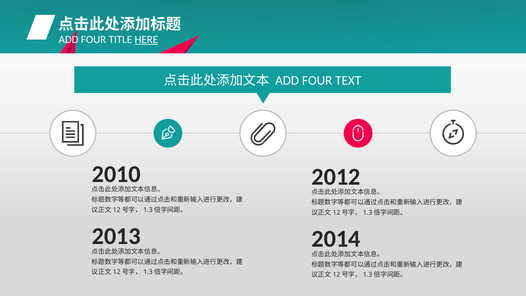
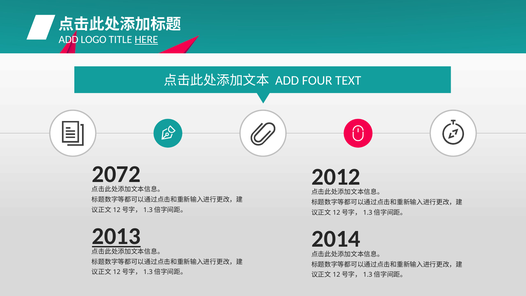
FOUR at (94, 39): FOUR -> LOGO
2010: 2010 -> 2072
2013 underline: none -> present
